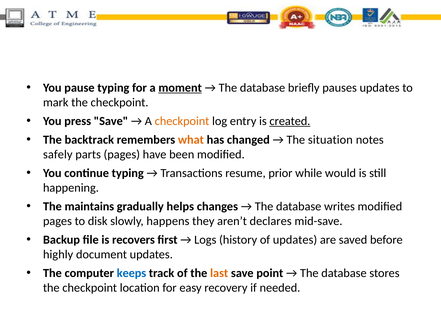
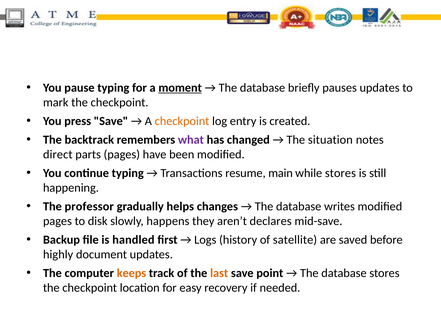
created underline: present -> none
what colour: orange -> purple
safely: safely -> direct
prior: prior -> main
while would: would -> stores
maintains: maintains -> professor
recovers: recovers -> handled
of updates: updates -> satellite
keeps colour: blue -> orange
